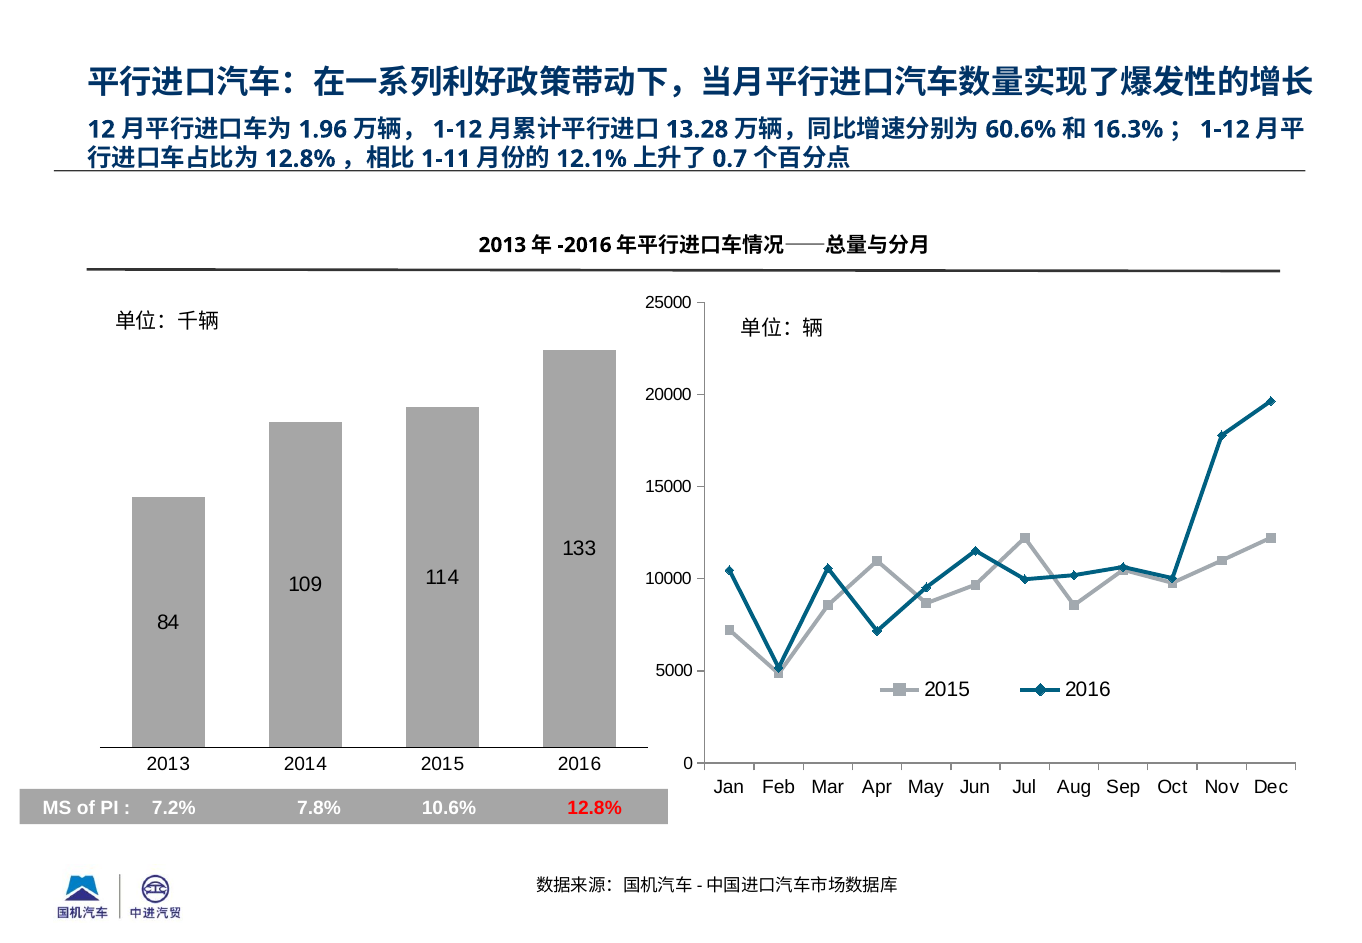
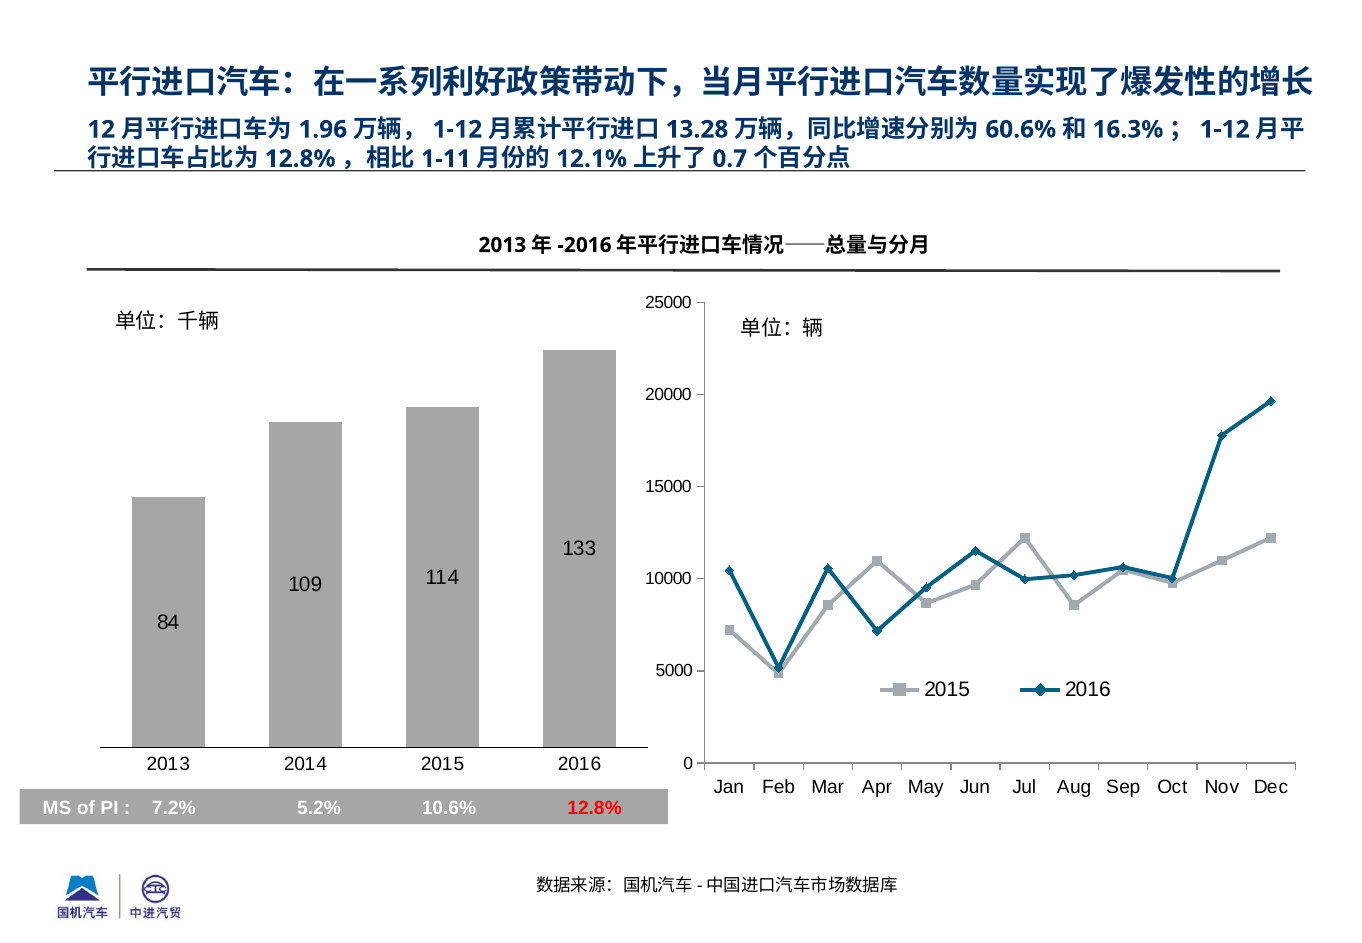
7.8%: 7.8% -> 5.2%
